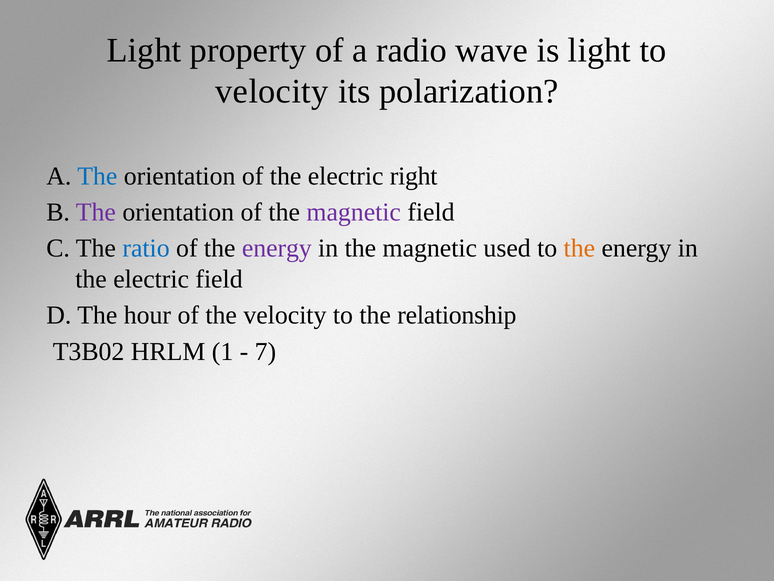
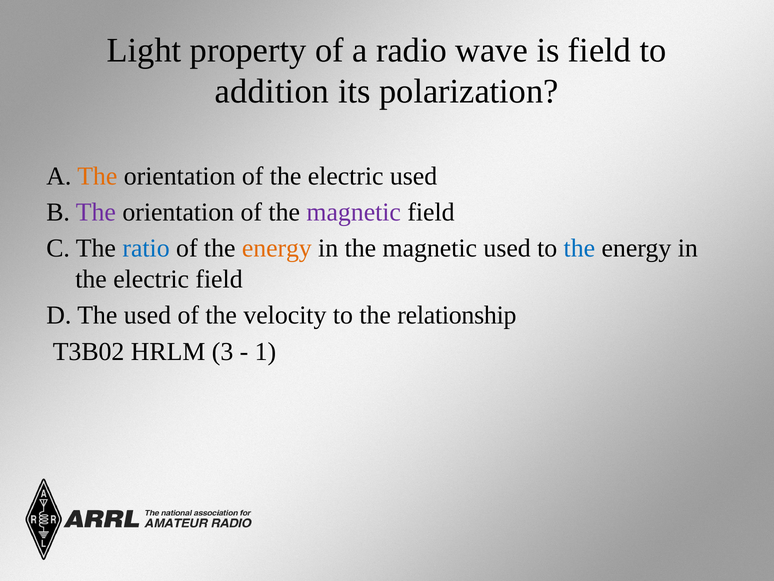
is light: light -> field
velocity at (272, 91): velocity -> addition
The at (97, 176) colour: blue -> orange
electric right: right -> used
energy at (277, 248) colour: purple -> orange
the at (579, 248) colour: orange -> blue
The hour: hour -> used
1: 1 -> 3
7: 7 -> 1
